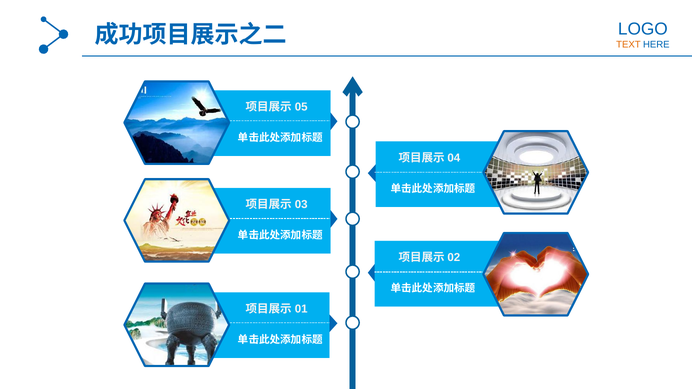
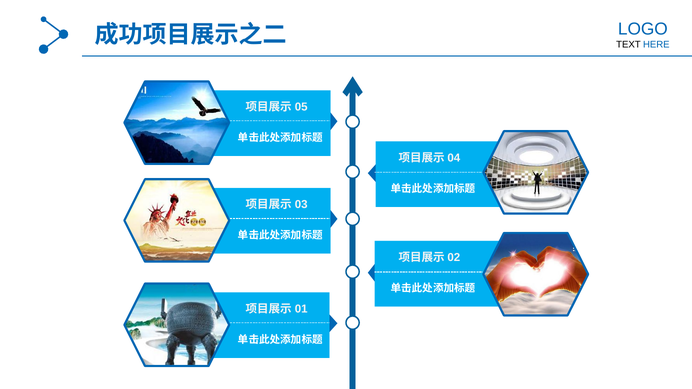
TEXT colour: orange -> black
